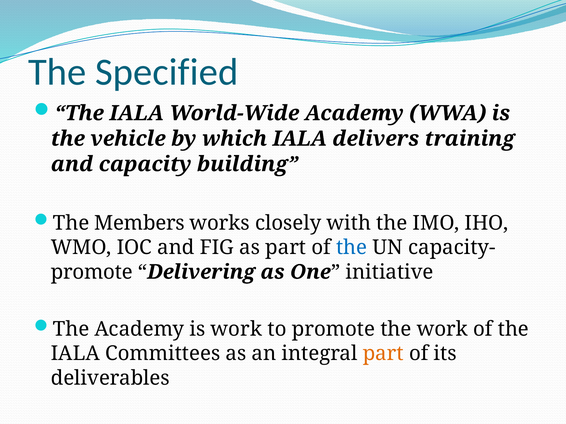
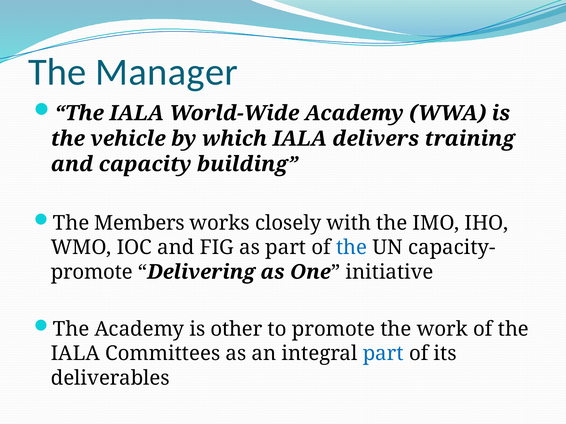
Specified: Specified -> Manager
is work: work -> other
part at (383, 354) colour: orange -> blue
